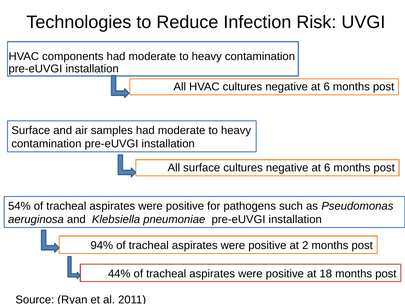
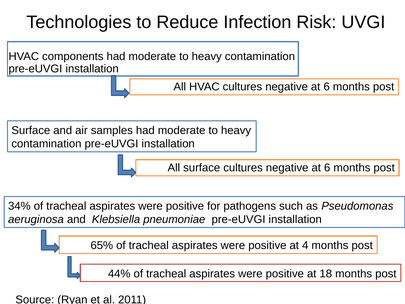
54%: 54% -> 34%
94%: 94% -> 65%
2: 2 -> 4
